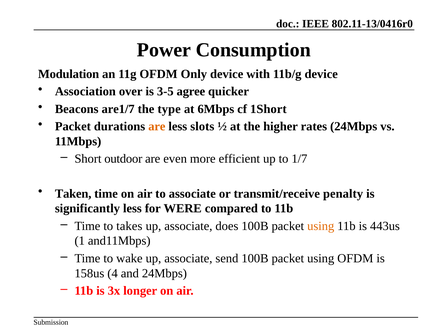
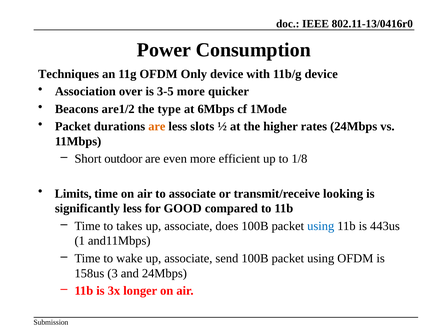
Modulation: Modulation -> Techniques
3-5 agree: agree -> more
are1/7: are1/7 -> are1/2
1Short: 1Short -> 1Mode
1/7: 1/7 -> 1/8
Taken: Taken -> Limits
penalty: penalty -> looking
WERE: WERE -> GOOD
using at (321, 226) colour: orange -> blue
4: 4 -> 3
